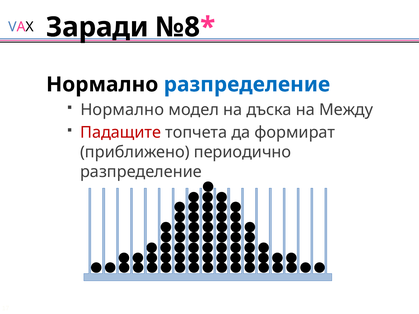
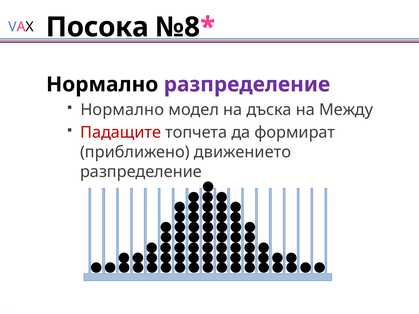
Заради: Заради -> Посока
разпределение at (247, 85) colour: blue -> purple
периодично: периодично -> движението
